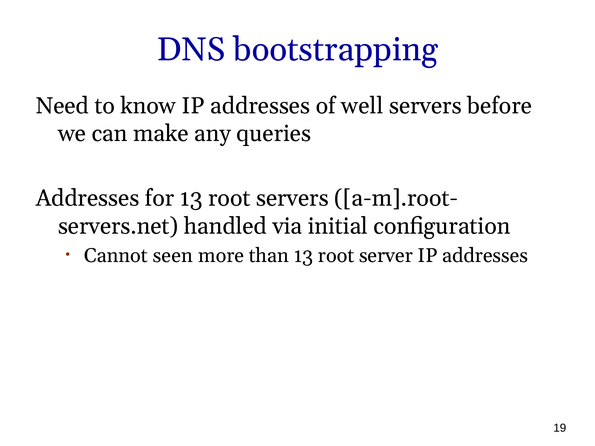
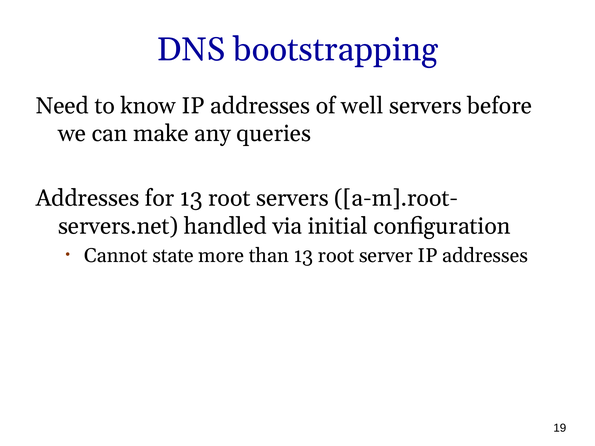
seen: seen -> state
